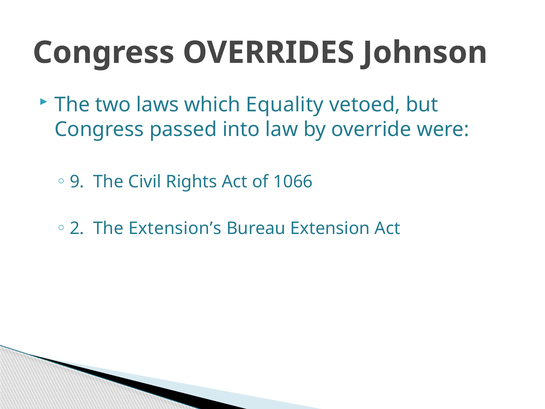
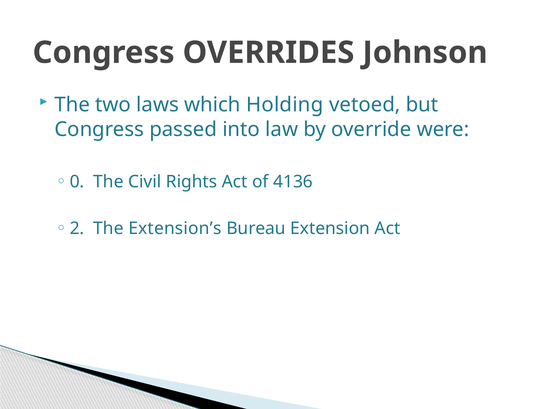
Equality: Equality -> Holding
9: 9 -> 0
1066: 1066 -> 4136
